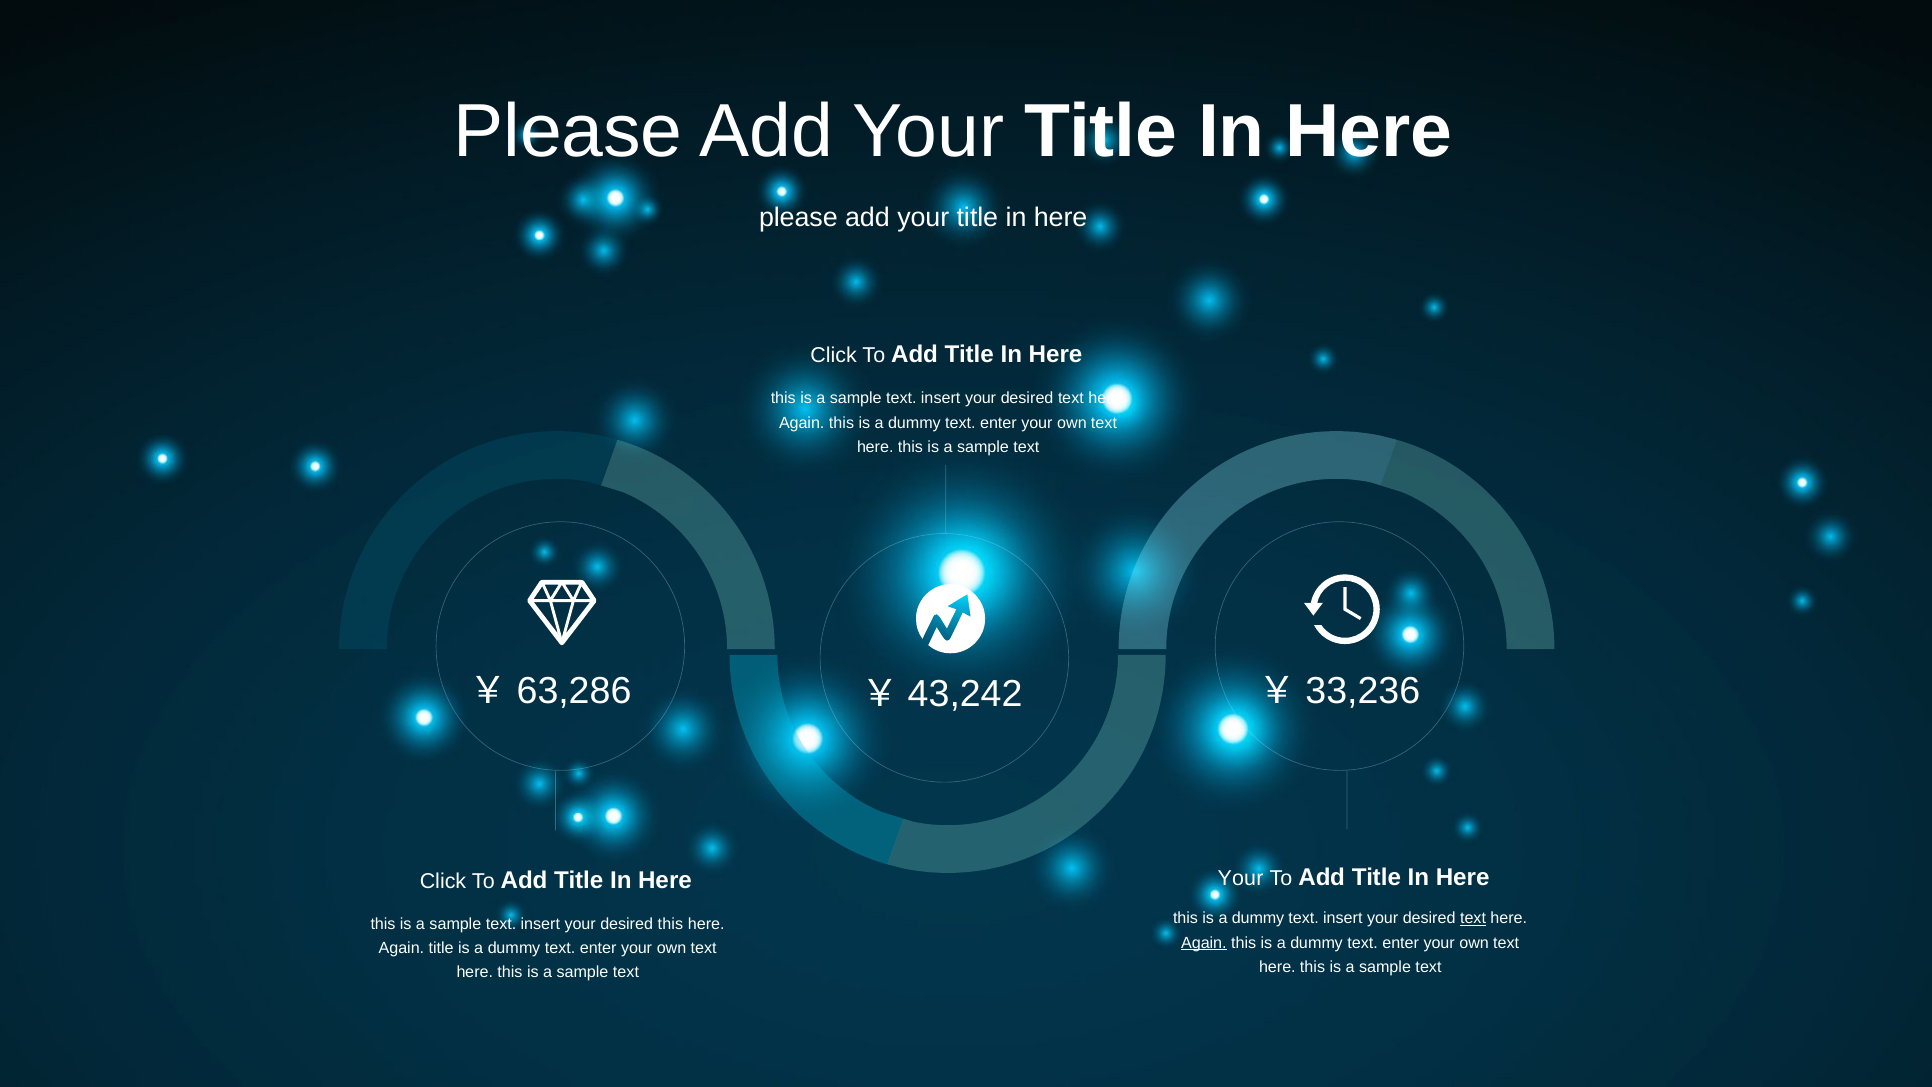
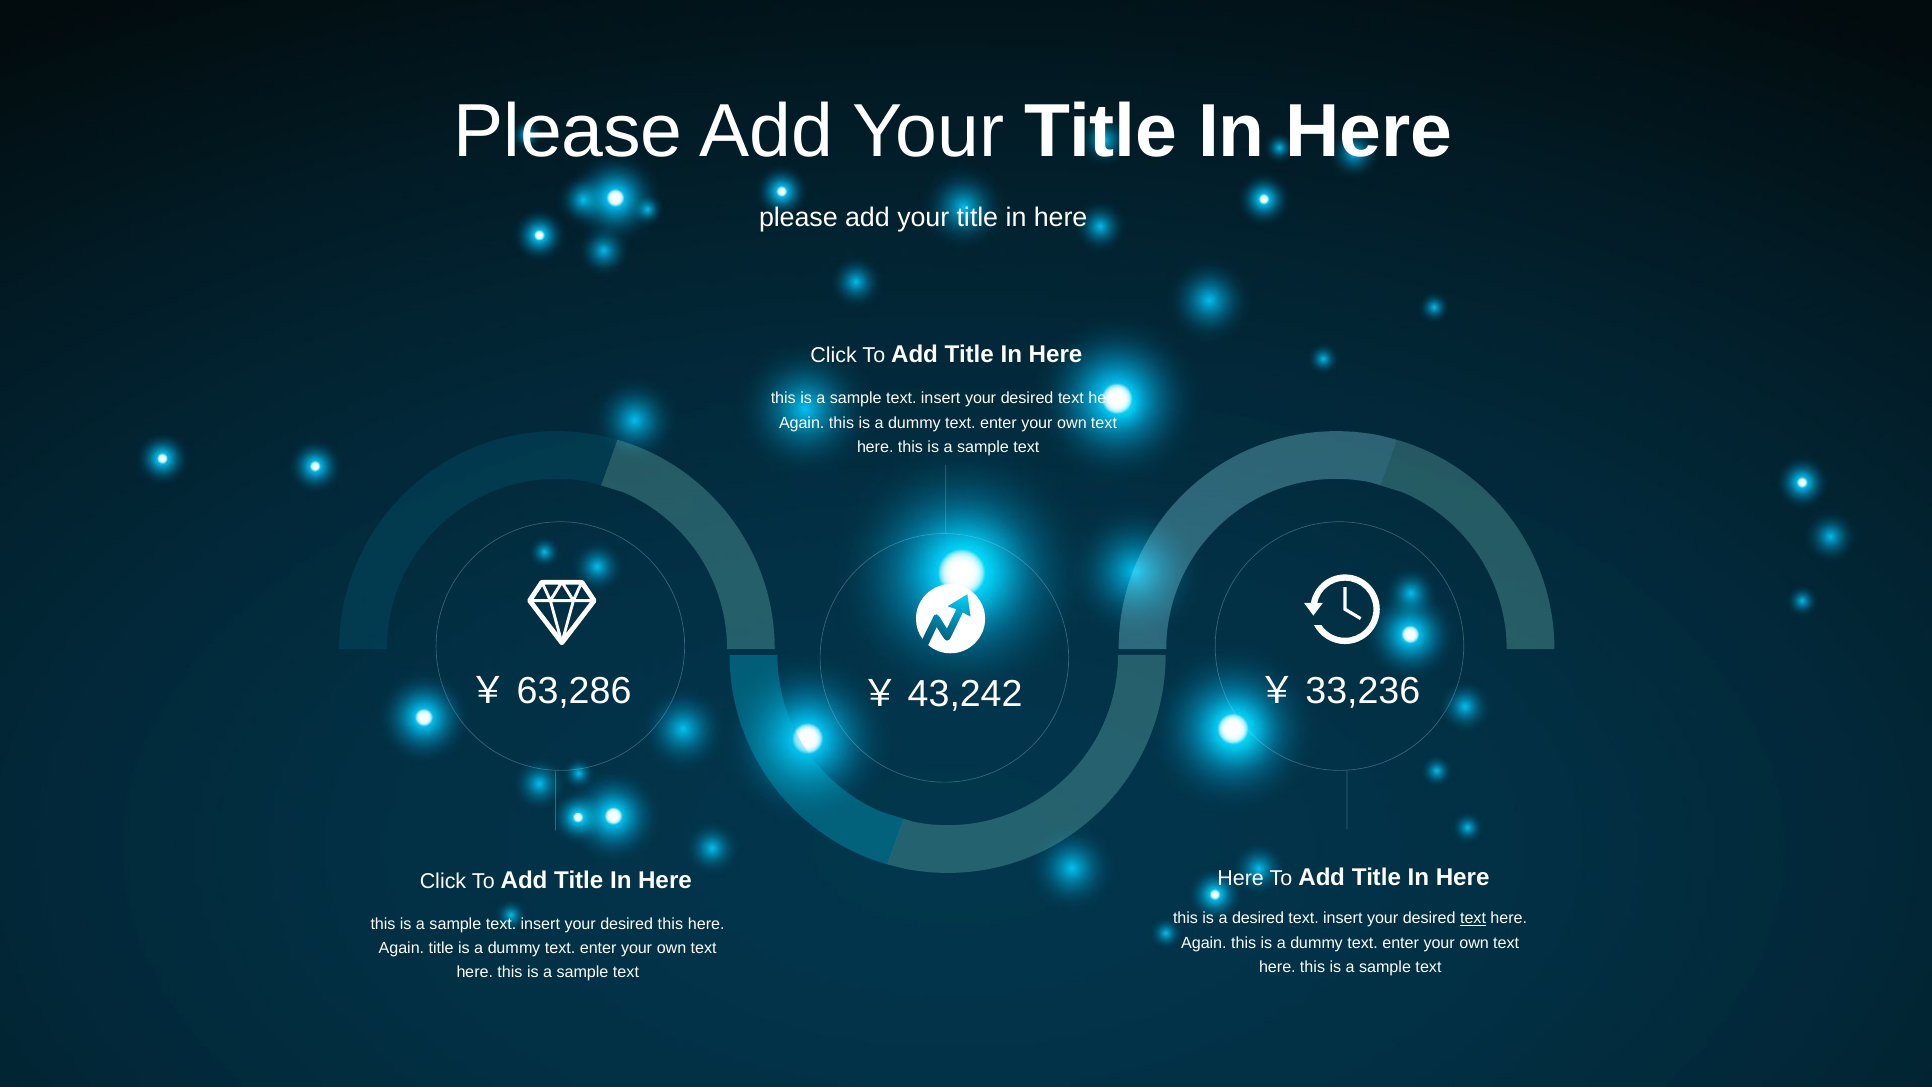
Your at (1241, 878): Your -> Here
dummy at (1258, 918): dummy -> desired
Again at (1204, 942) underline: present -> none
